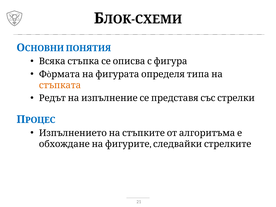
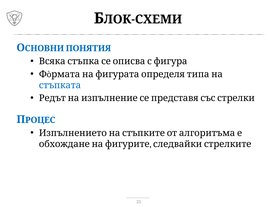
стъпката colour: orange -> blue
